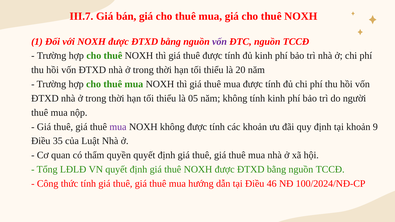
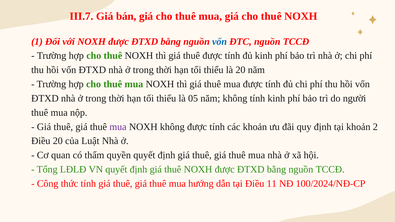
vốn at (220, 42) colour: purple -> blue
9: 9 -> 2
Điều 35: 35 -> 20
46: 46 -> 11
